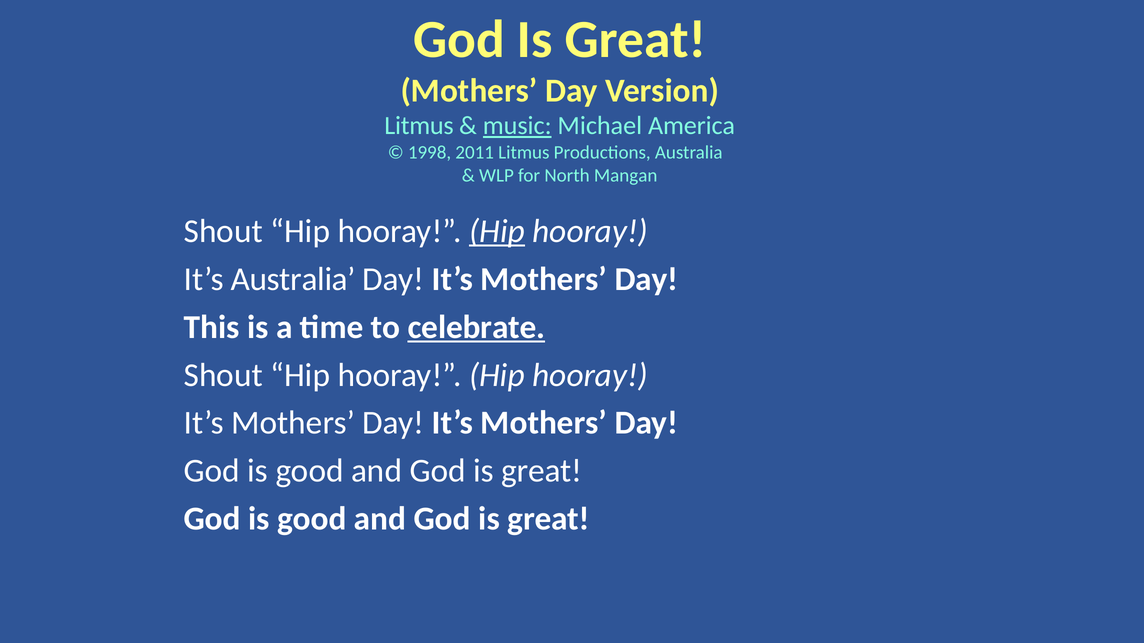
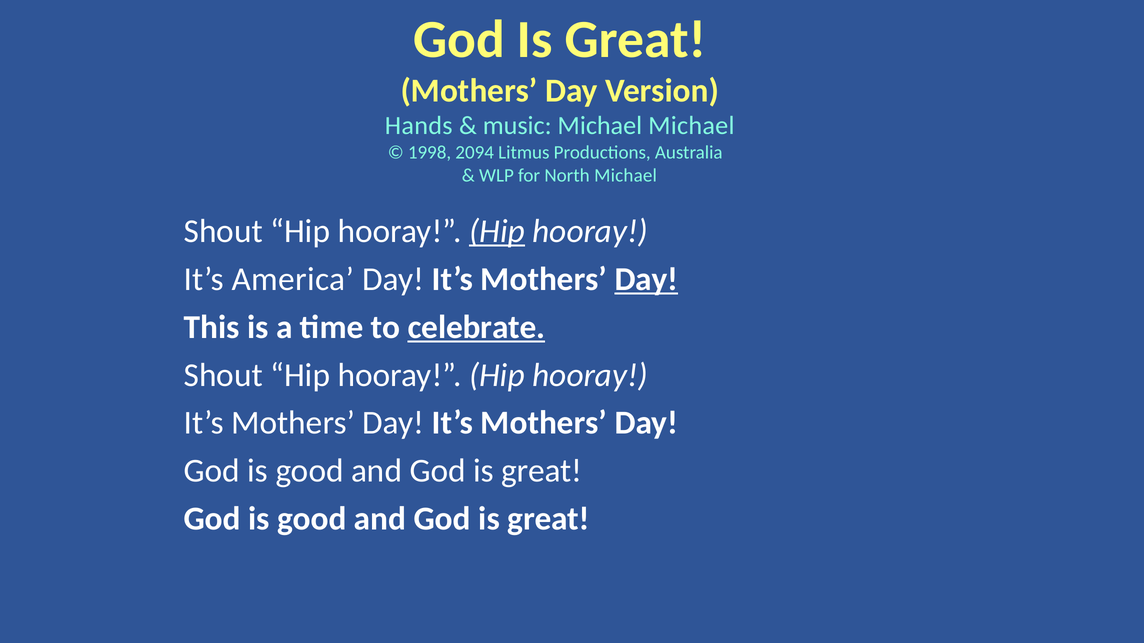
Litmus at (419, 126): Litmus -> Hands
music underline: present -> none
Michael America: America -> Michael
2011: 2011 -> 2094
North Mangan: Mangan -> Michael
It’s Australia: Australia -> America
Day at (646, 279) underline: none -> present
